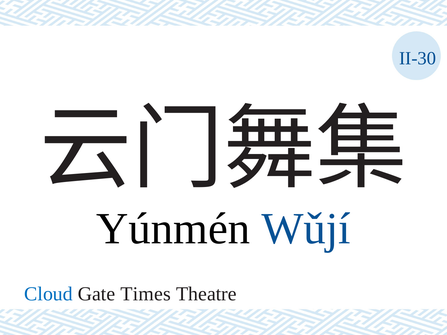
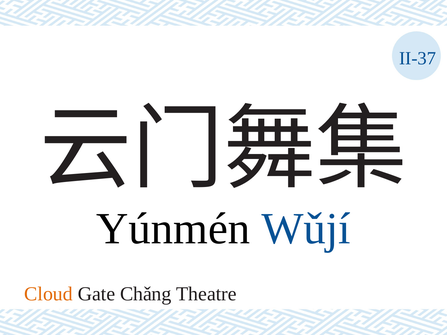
II-30: II-30 -> II-37
Cloud colour: blue -> orange
Times: Times -> Chǎng
